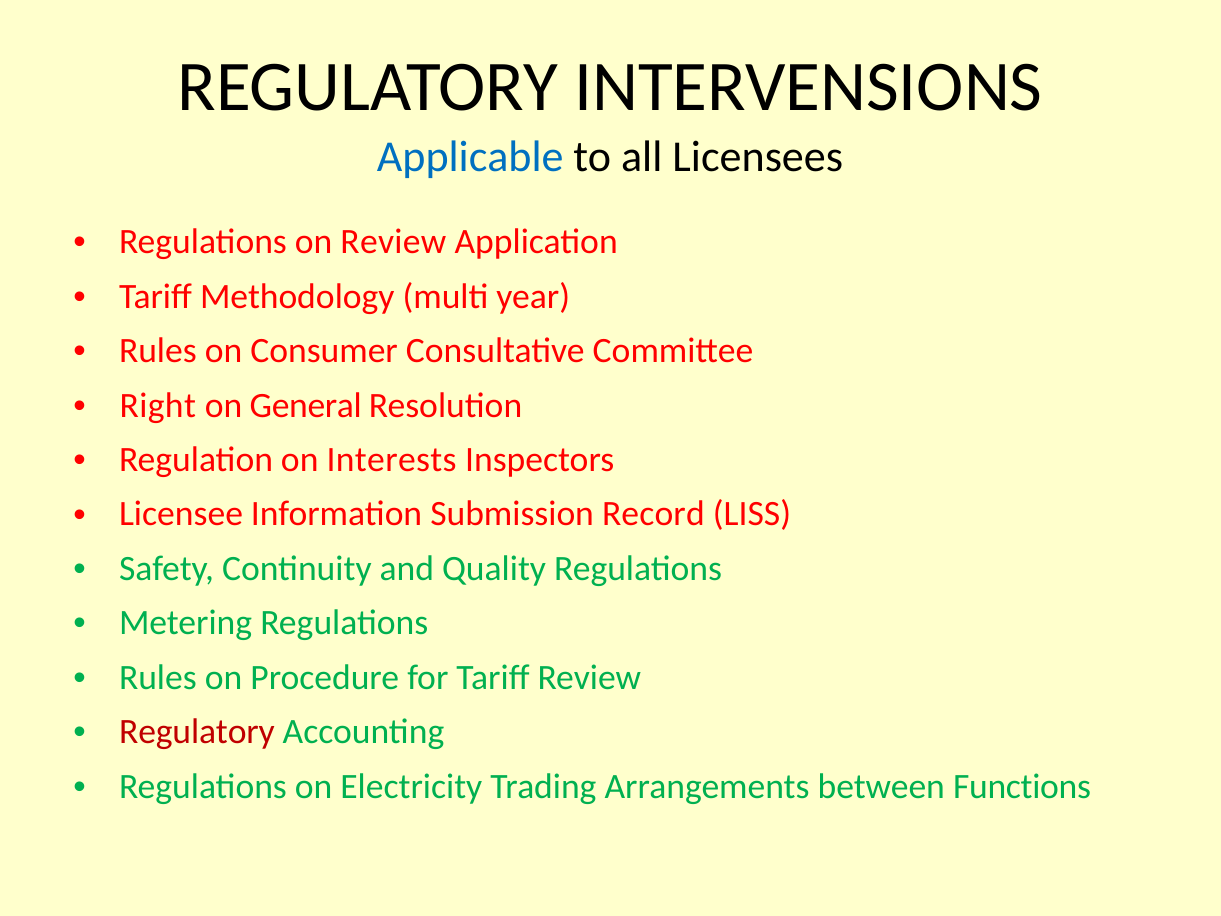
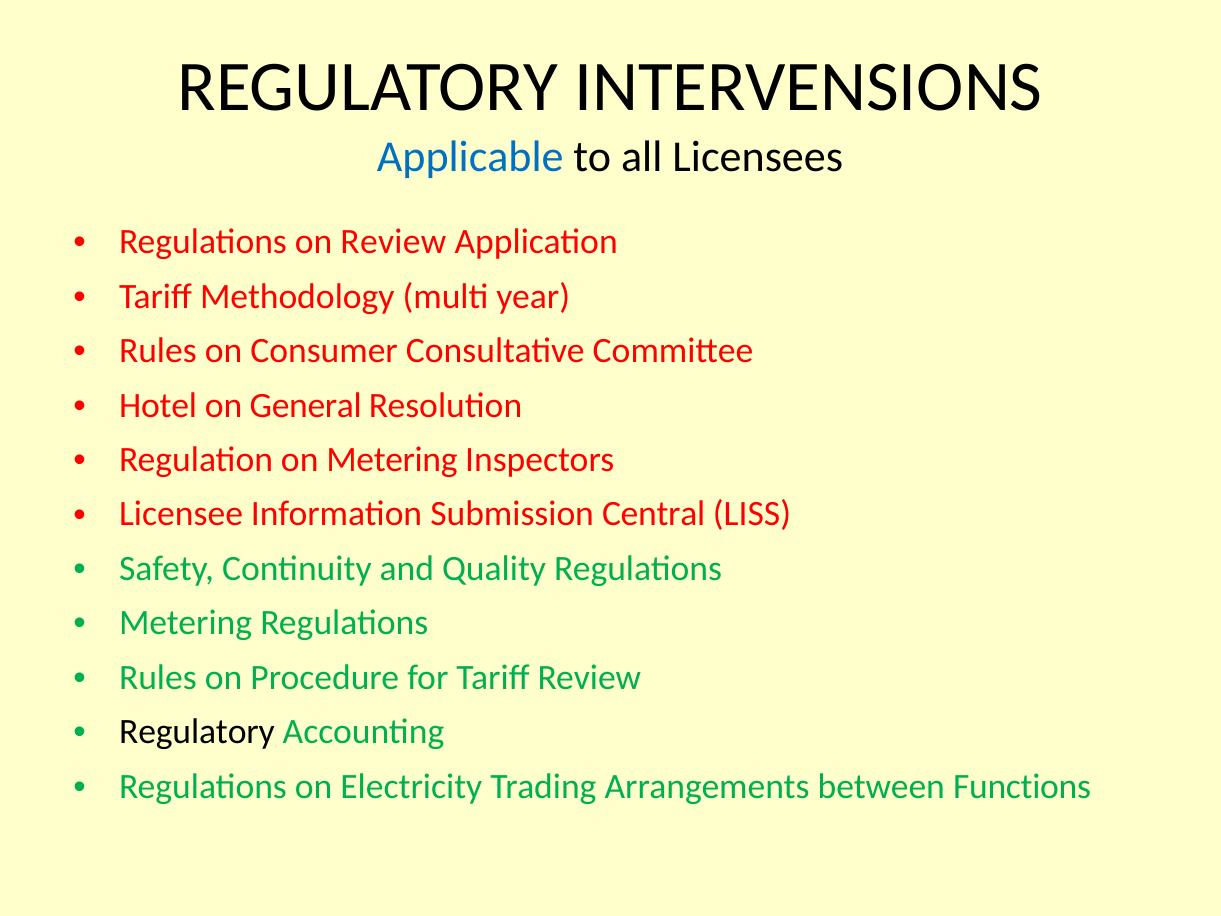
Right: Right -> Hotel
on Interests: Interests -> Metering
Record: Record -> Central
Regulatory at (197, 732) colour: red -> black
